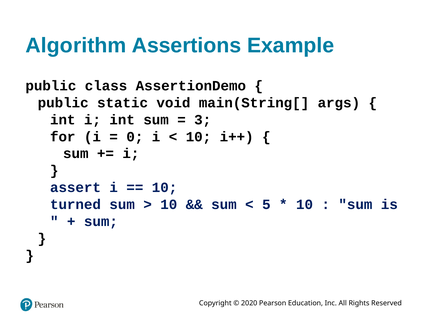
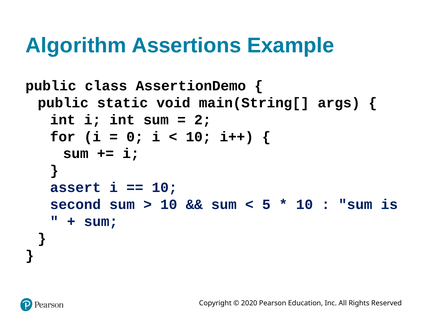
3: 3 -> 2
turned: turned -> second
